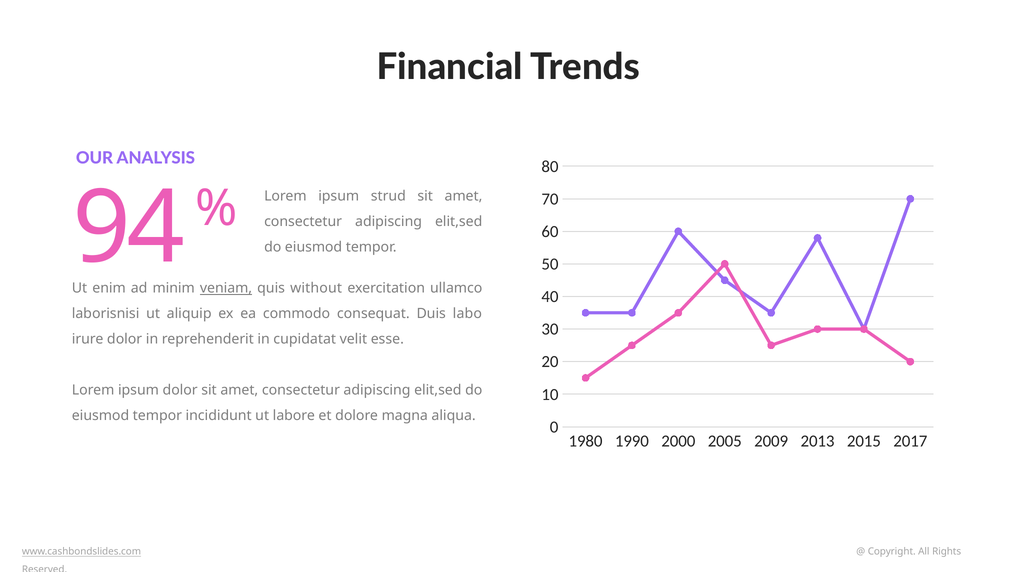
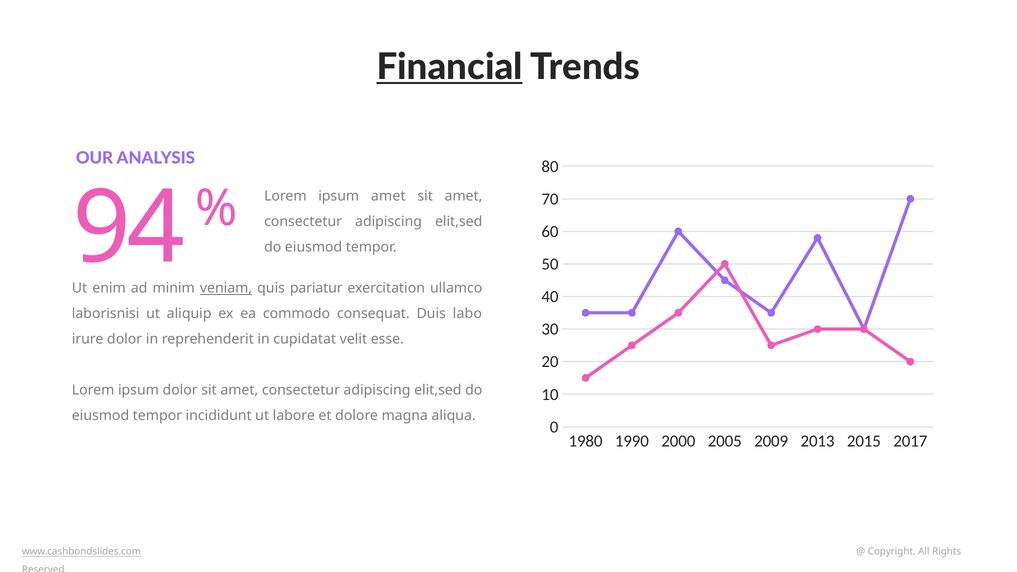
Financial underline: none -> present
ipsum strud: strud -> amet
without: without -> pariatur
